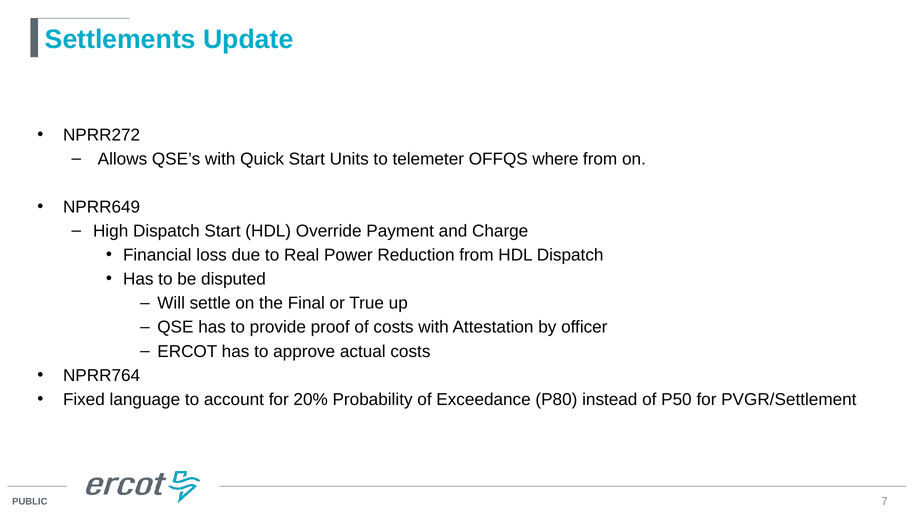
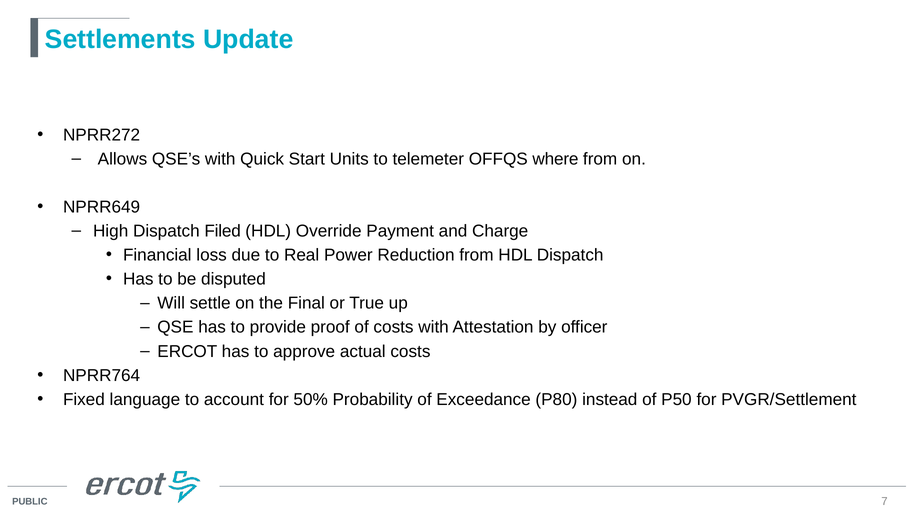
Dispatch Start: Start -> Filed
20%: 20% -> 50%
